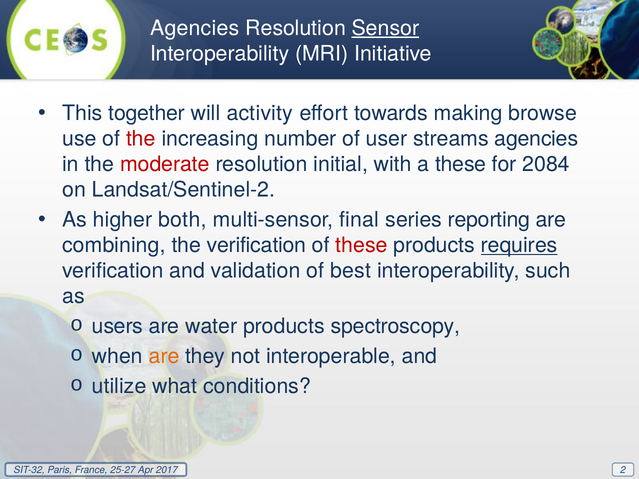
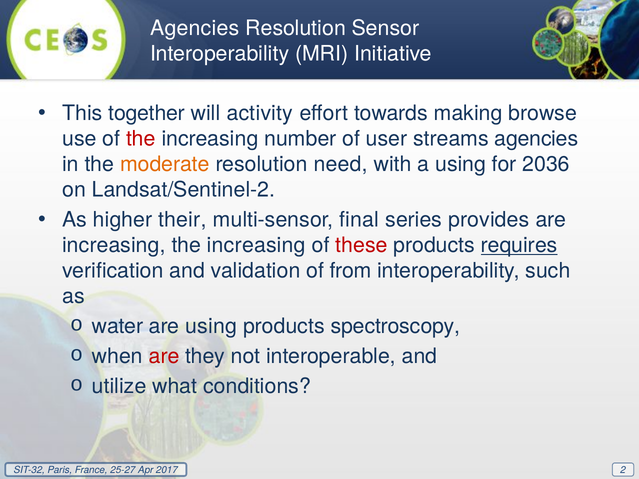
Sensor underline: present -> none
moderate colour: red -> orange
initial: initial -> need
a these: these -> using
2084: 2084 -> 2036
both: both -> their
reporting: reporting -> provides
combining at (114, 245): combining -> increasing
verification at (257, 245): verification -> increasing
best: best -> from
users: users -> water
are water: water -> using
are at (164, 357) colour: orange -> red
